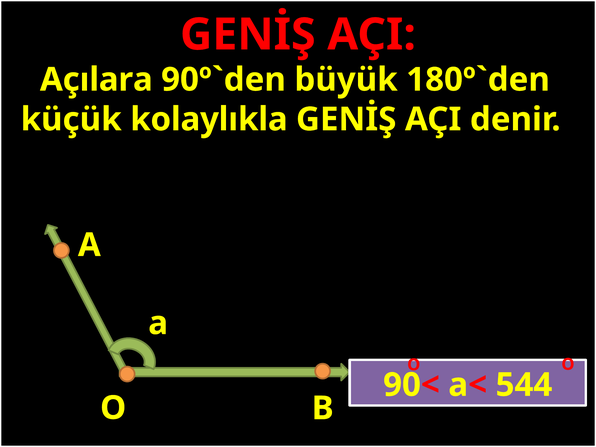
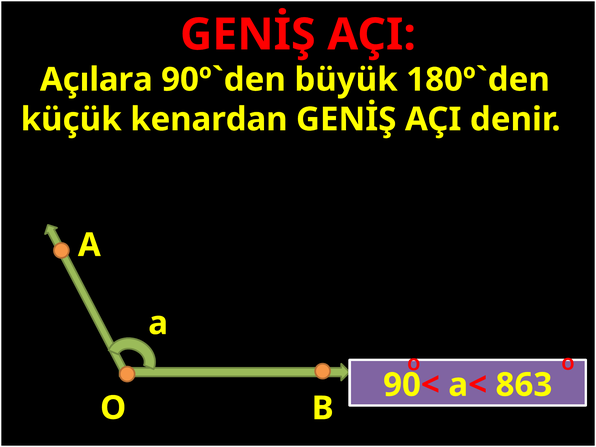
kolaylıkla: kolaylıkla -> kenardan
544: 544 -> 863
